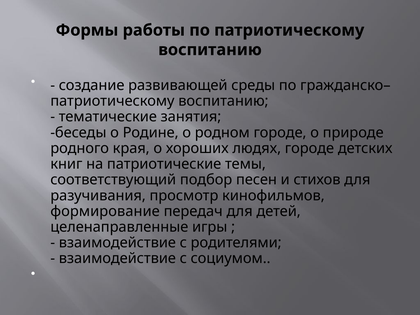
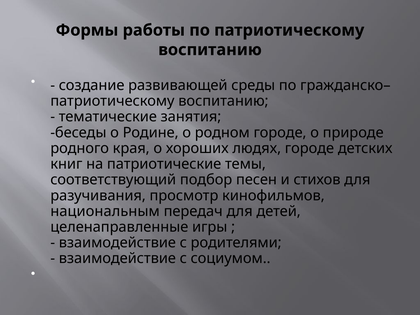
формирование: формирование -> национальным
